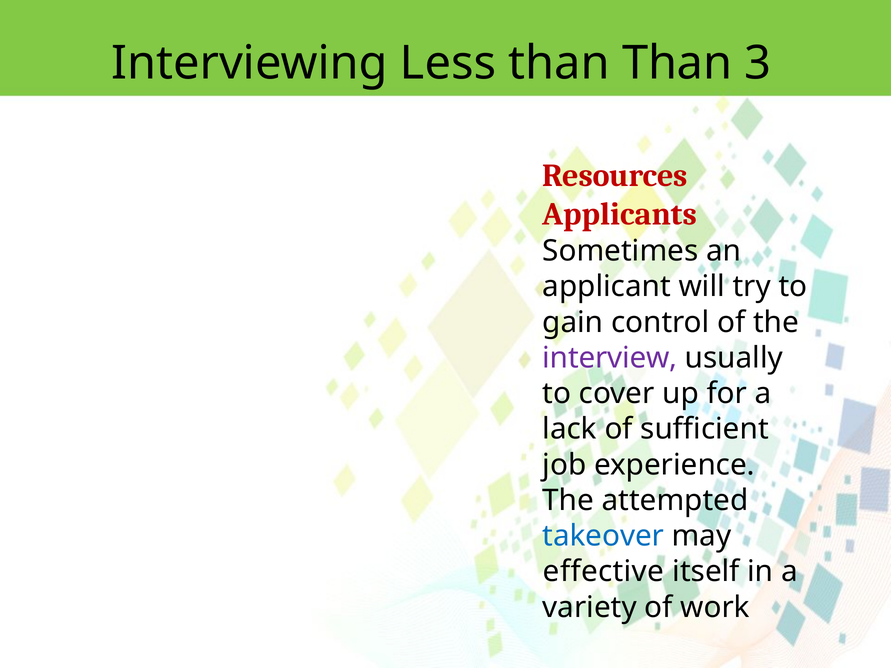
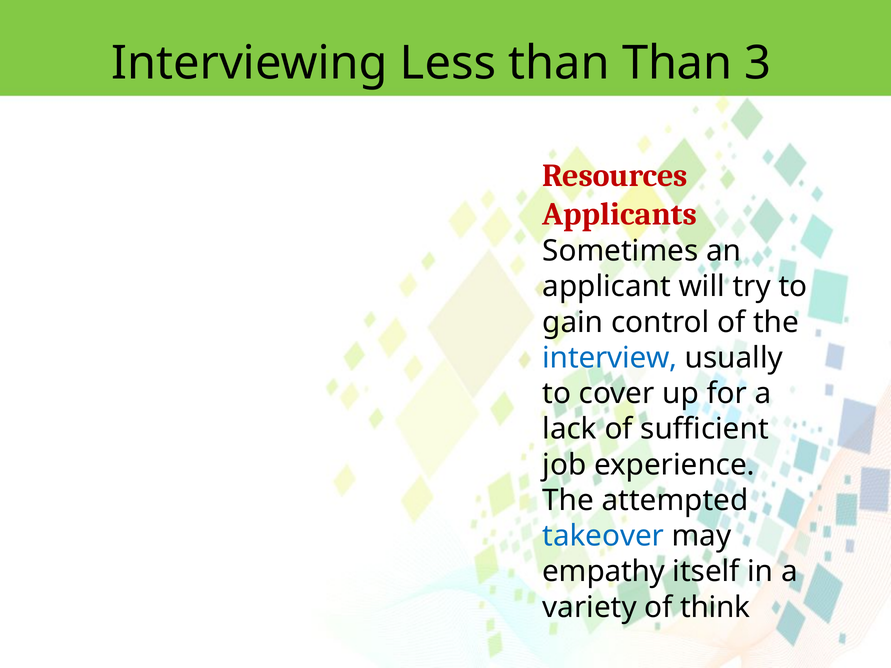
interview colour: purple -> blue
effective: effective -> empathy
work: work -> think
